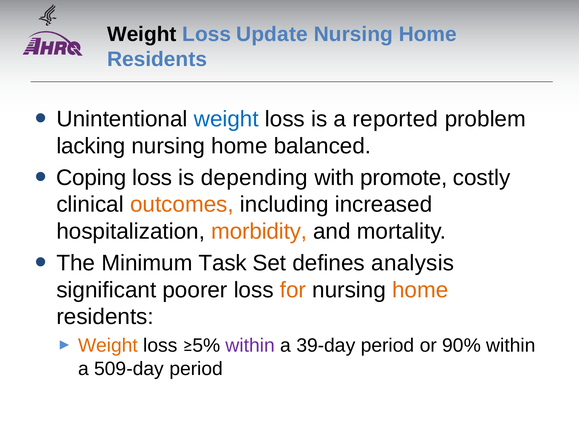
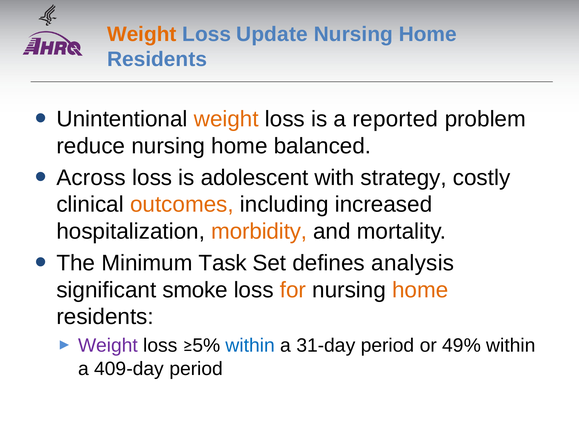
Weight at (142, 34) colour: black -> orange
weight at (226, 119) colour: blue -> orange
lacking: lacking -> reduce
Coping: Coping -> Across
depending: depending -> adolescent
promote: promote -> strategy
poorer: poorer -> smoke
Weight at (108, 346) colour: orange -> purple
within at (250, 346) colour: purple -> blue
39-day: 39-day -> 31-day
90%: 90% -> 49%
509-day: 509-day -> 409-day
